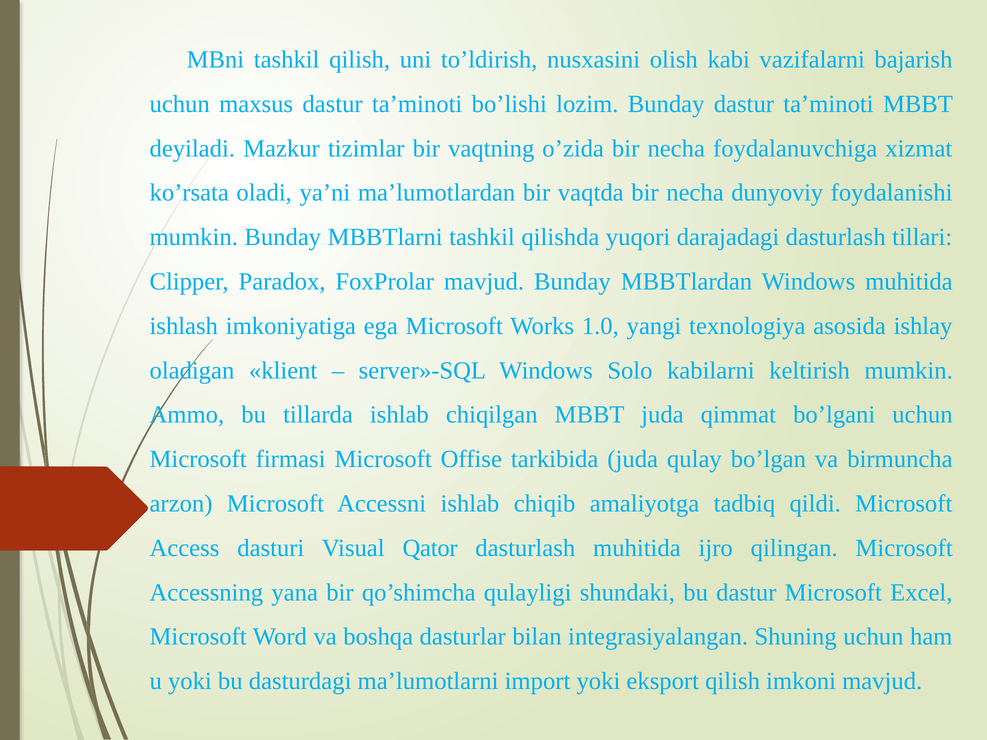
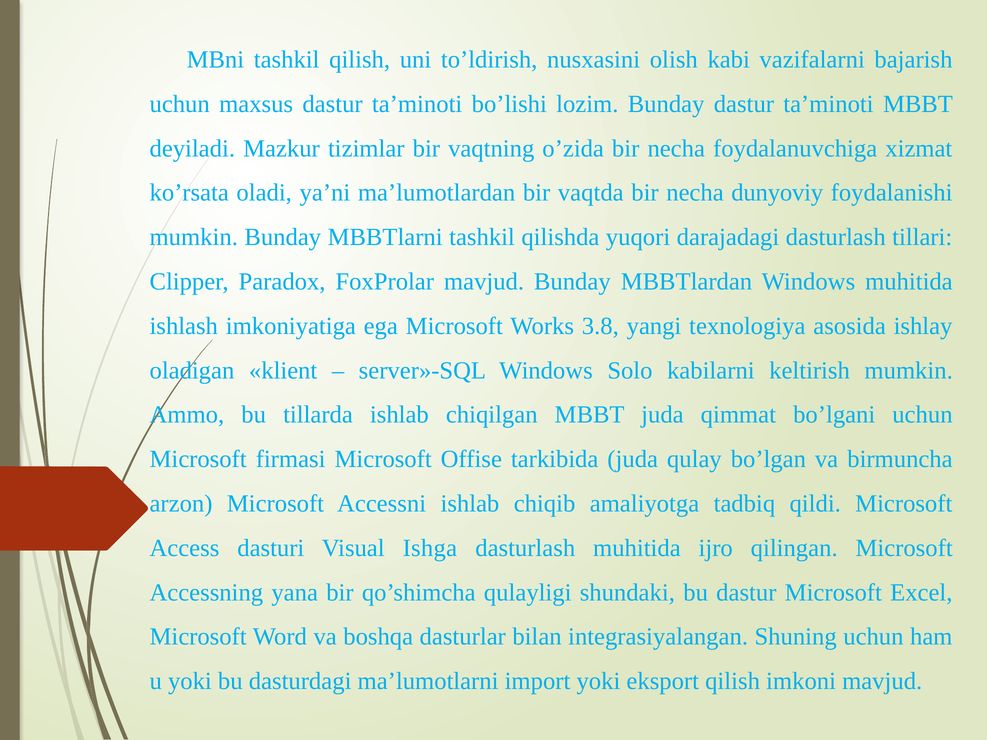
1.0: 1.0 -> 3.8
Qator: Qator -> Ishga
